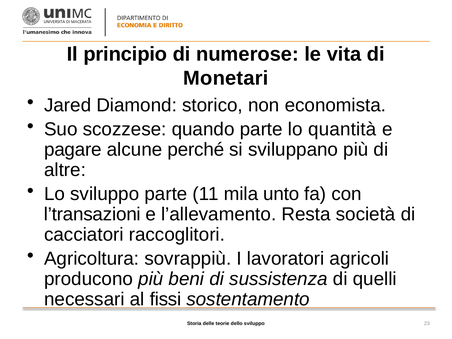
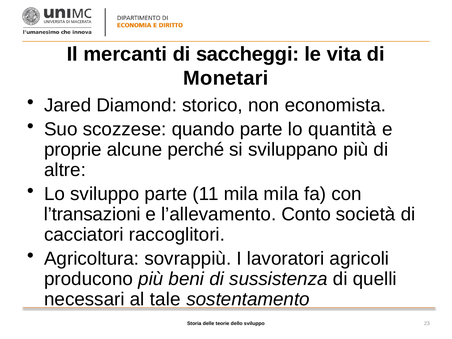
principio: principio -> mercanti
numerose: numerose -> saccheggi
pagare: pagare -> proprie
mila unto: unto -> mila
Resta: Resta -> Conto
fissi: fissi -> tale
